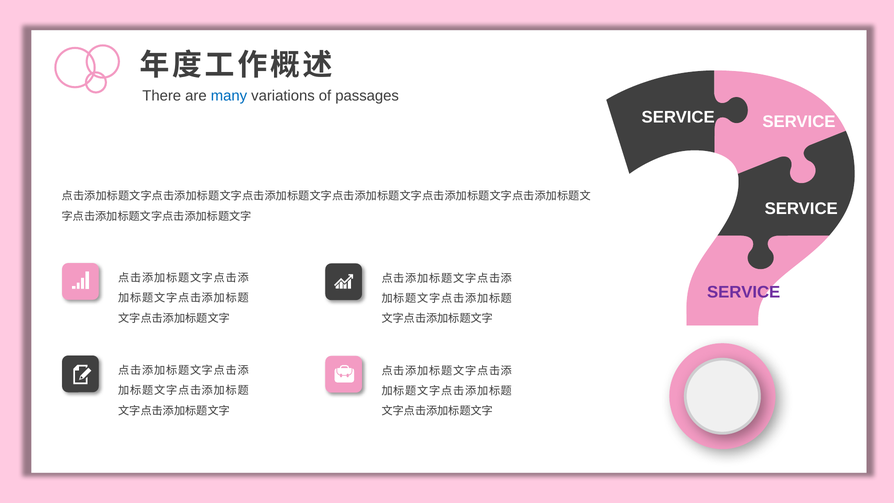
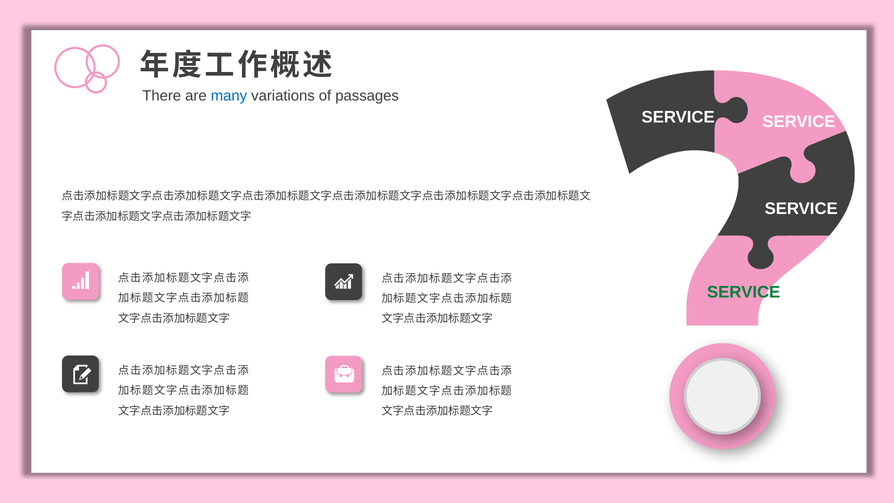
SERVICE at (744, 292) colour: purple -> green
